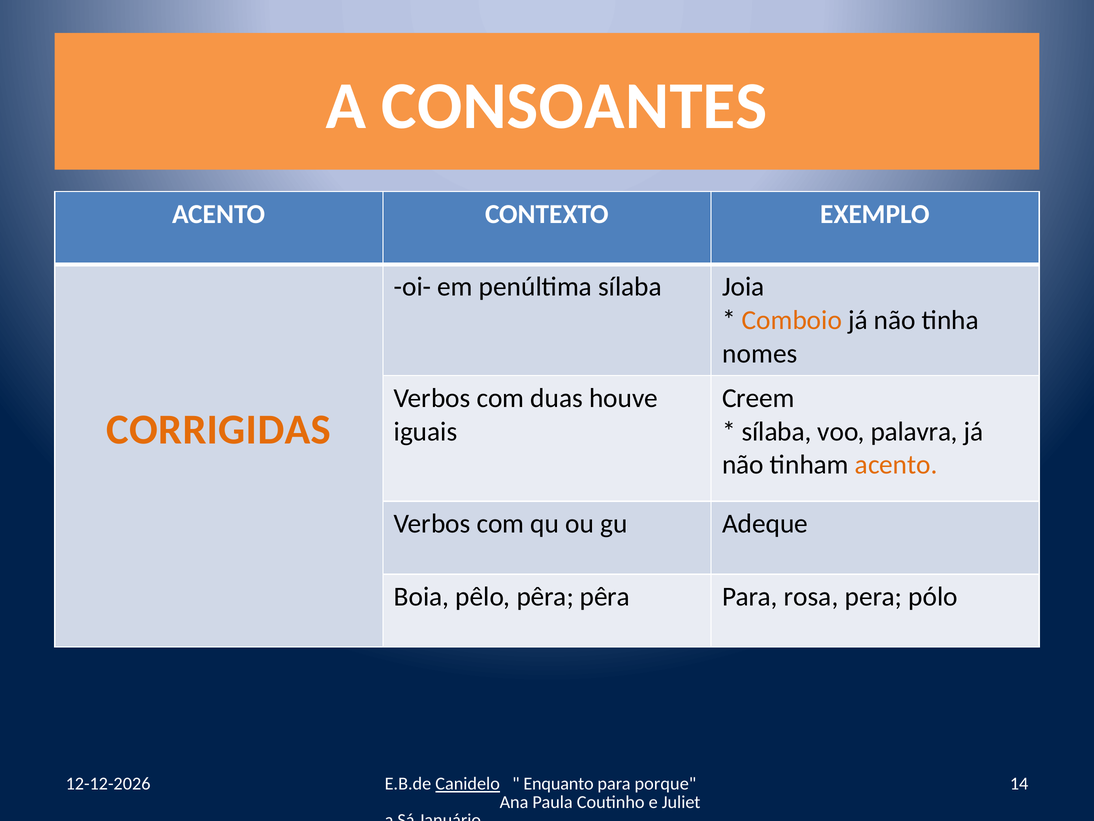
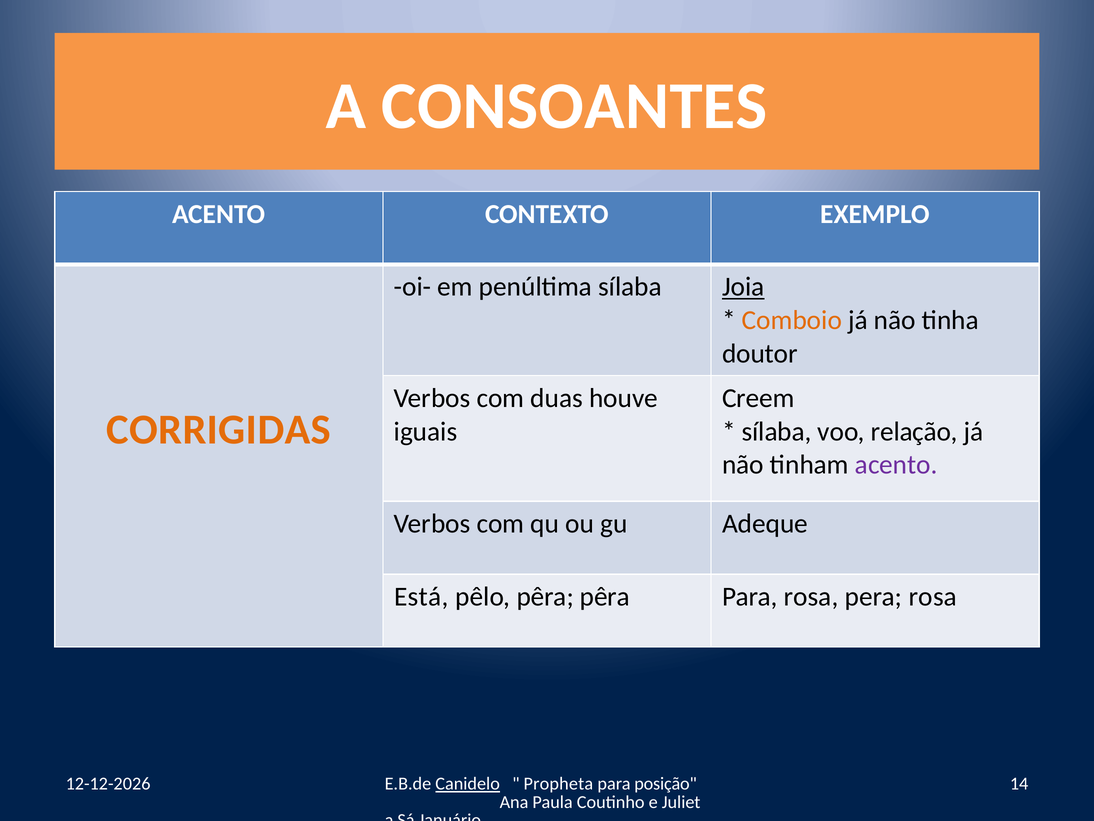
Joia underline: none -> present
nomes: nomes -> doutor
palavra: palavra -> relação
acento at (896, 465) colour: orange -> purple
Boia: Boia -> Está
pera pólo: pólo -> rosa
Enquanto: Enquanto -> Propheta
porque: porque -> posição
